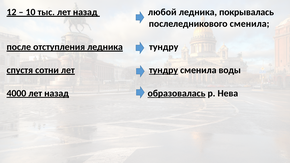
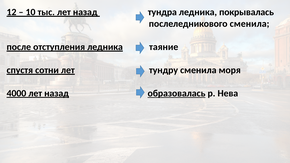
любой: любой -> тундра
тундру at (164, 47): тундру -> таяние
тундру at (164, 70) underline: present -> none
воды: воды -> моря
